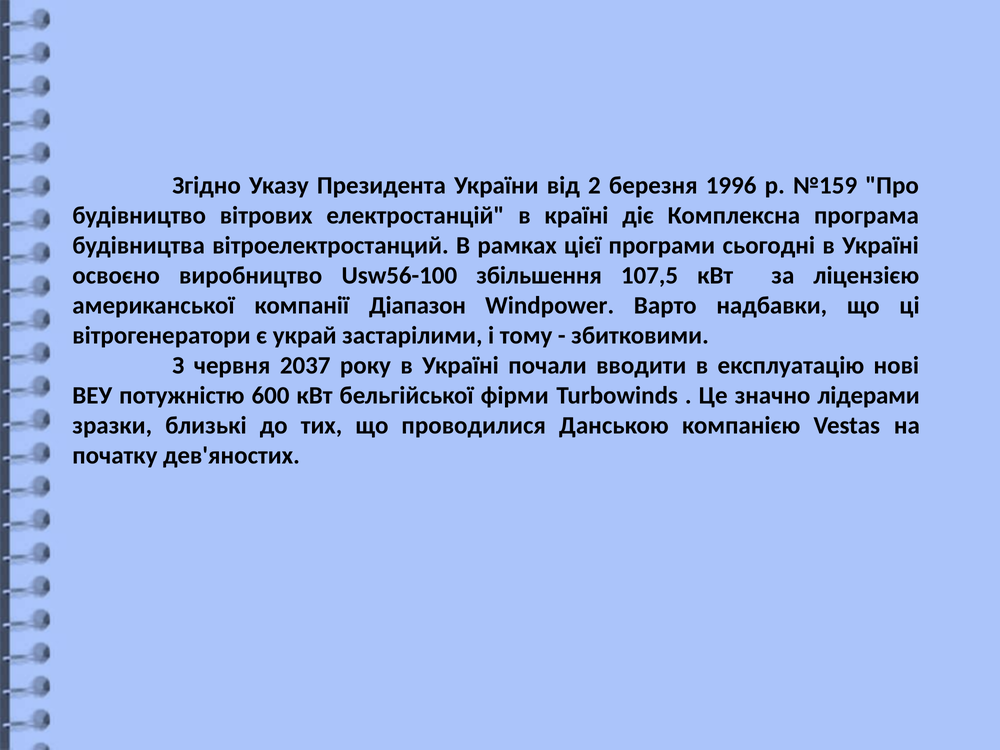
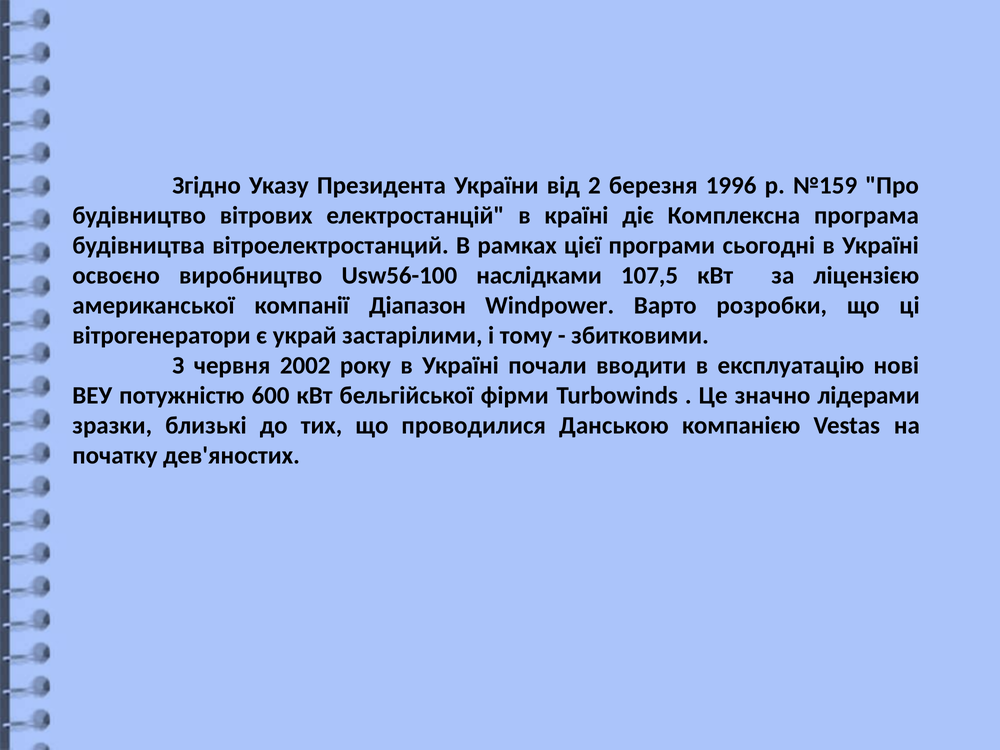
збільшення: збільшення -> наслідками
надбавки: надбавки -> розробки
2037: 2037 -> 2002
